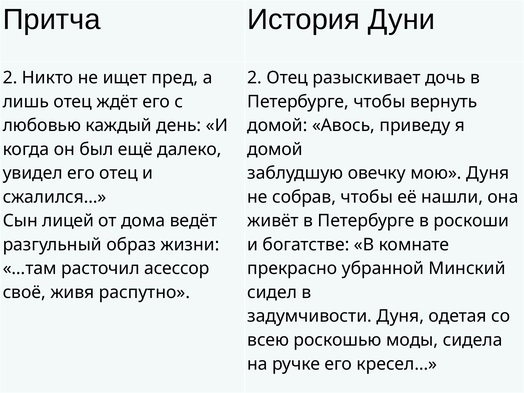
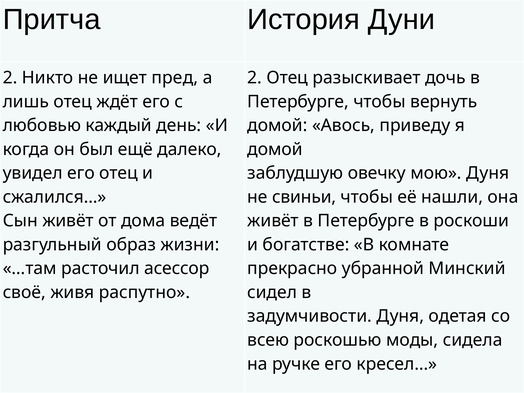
собрав: собрав -> свиньи
Сын лицей: лицей -> живёт
